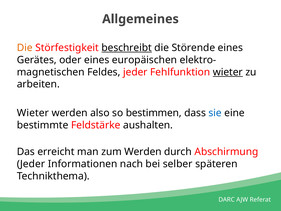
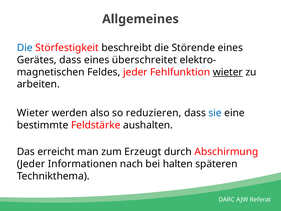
Die at (25, 48) colour: orange -> blue
beschreibt underline: present -> none
Gerätes oder: oder -> dass
europäischen: europäischen -> überschreitet
bestimmen: bestimmen -> reduzieren
zum Werden: Werden -> Erzeugt
selber: selber -> halten
